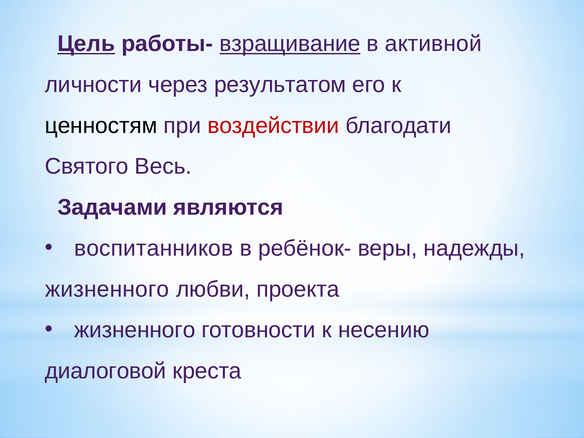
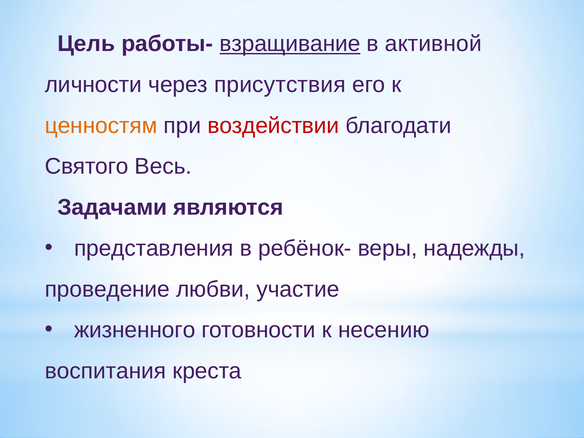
Цель underline: present -> none
результатом: результатом -> присутствия
ценностям colour: black -> orange
воспитанников: воспитанников -> представления
жизненного at (107, 289): жизненного -> проведение
проекта: проекта -> участие
диалоговой: диалоговой -> воспитания
